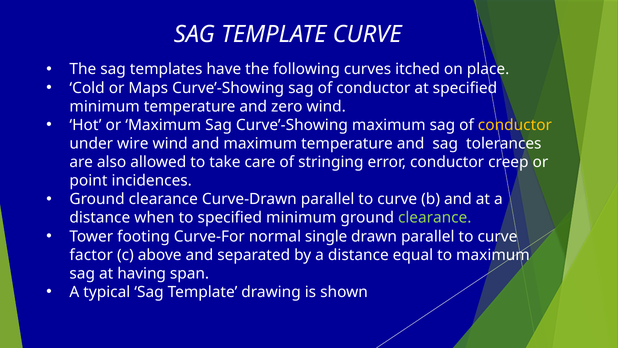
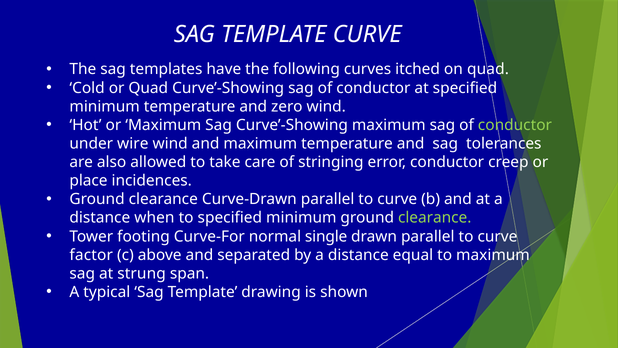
on place: place -> quad
or Maps: Maps -> Quad
conductor at (515, 125) colour: yellow -> light green
point: point -> place
having: having -> strung
